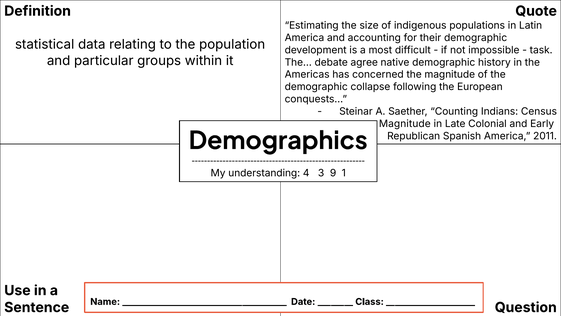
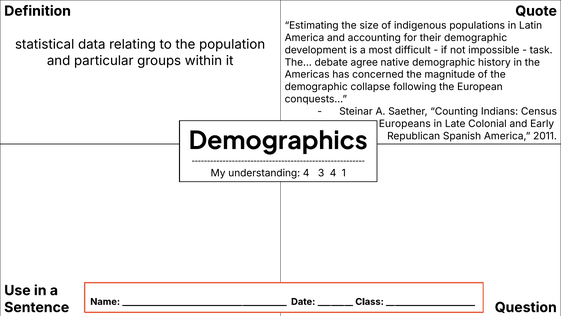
Magnitude at (405, 124): Magnitude -> Europeans
3 9: 9 -> 4
